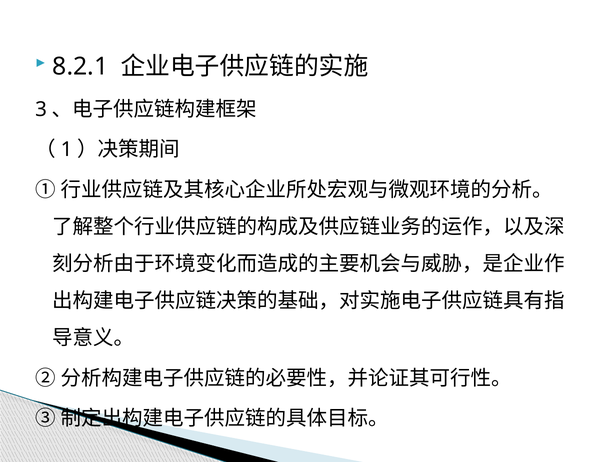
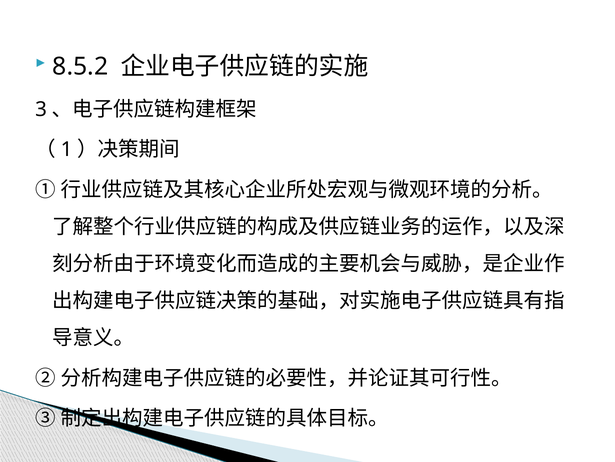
8.2.1: 8.2.1 -> 8.5.2
